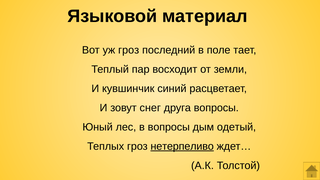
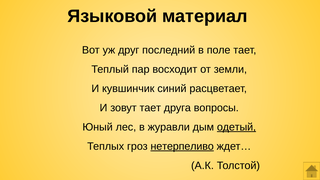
уж гроз: гроз -> друг
зовут снег: снег -> тает
в вопросы: вопросы -> журавли
одетый underline: none -> present
